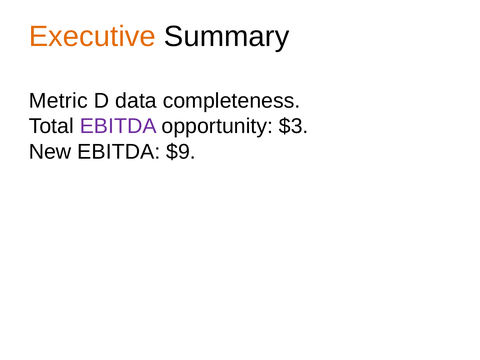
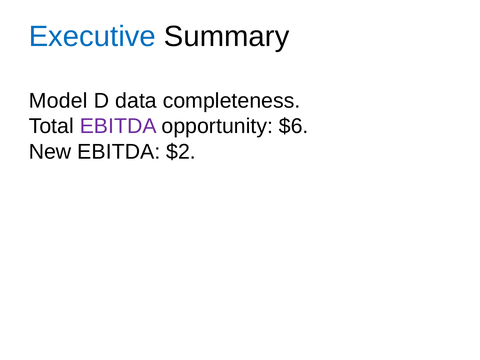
Executive colour: orange -> blue
Metric: Metric -> Model
$3: $3 -> $6
$9: $9 -> $2
